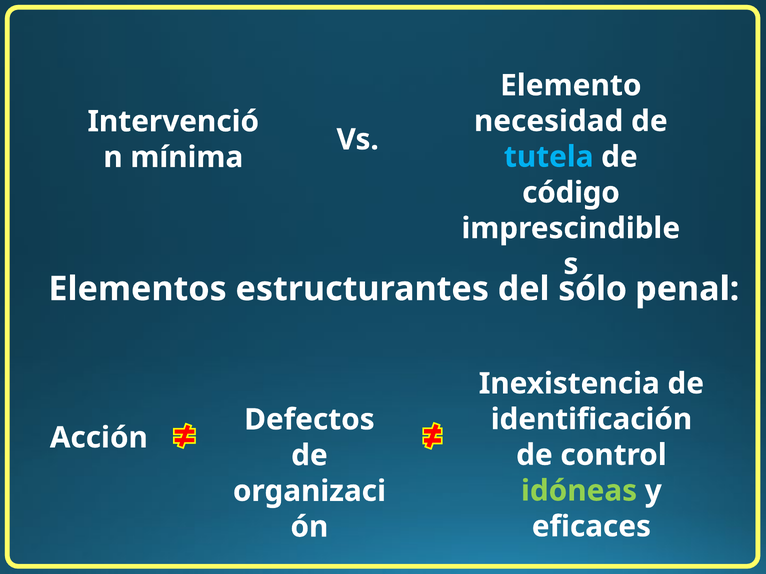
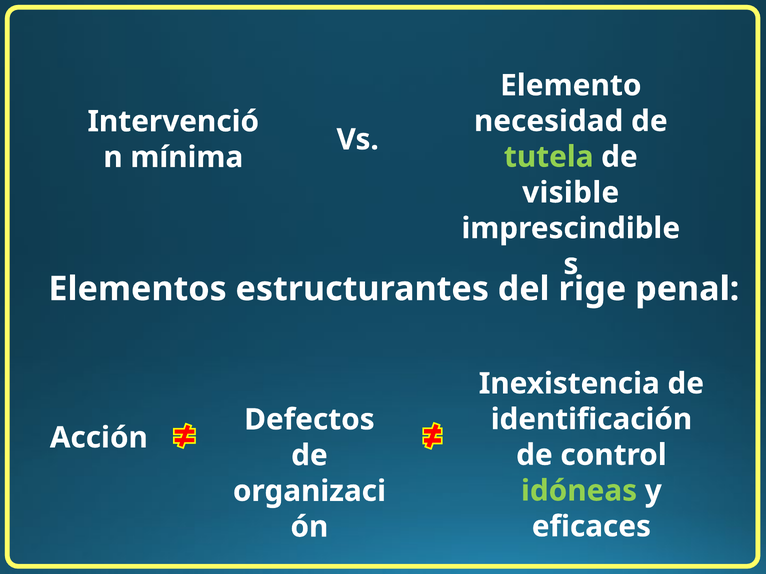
tutela colour: light blue -> light green
código: código -> visible
sólo: sólo -> rige
